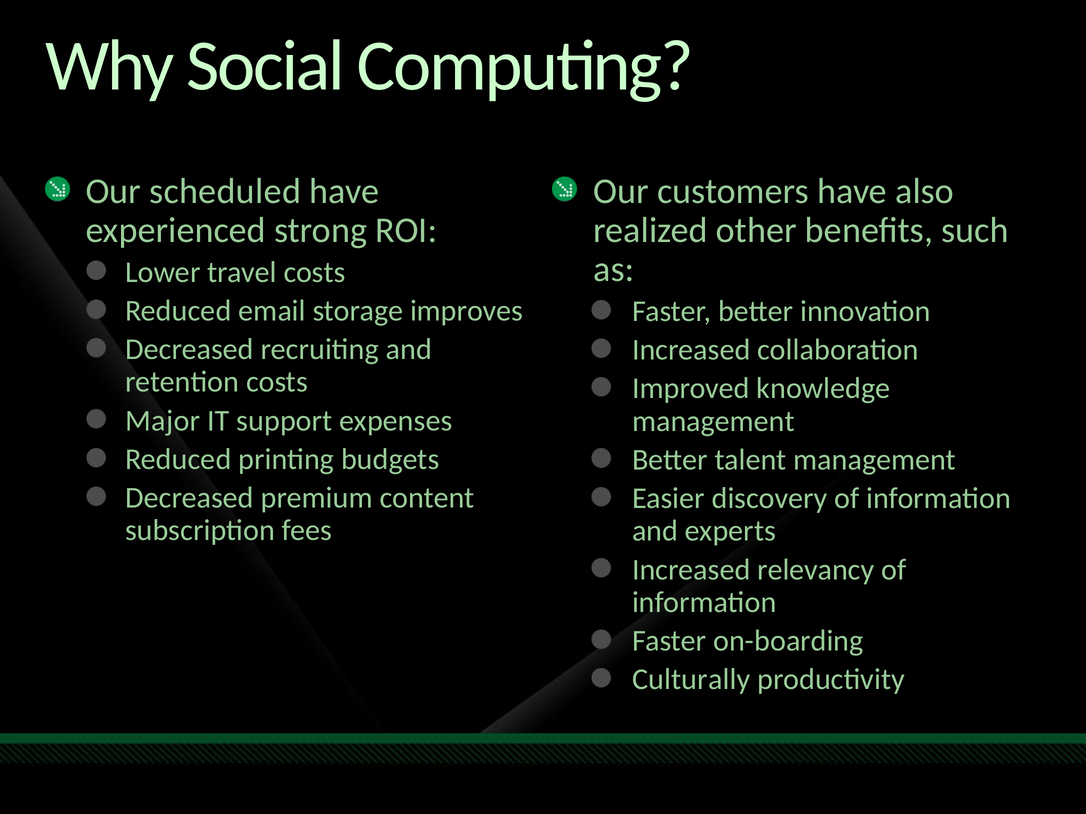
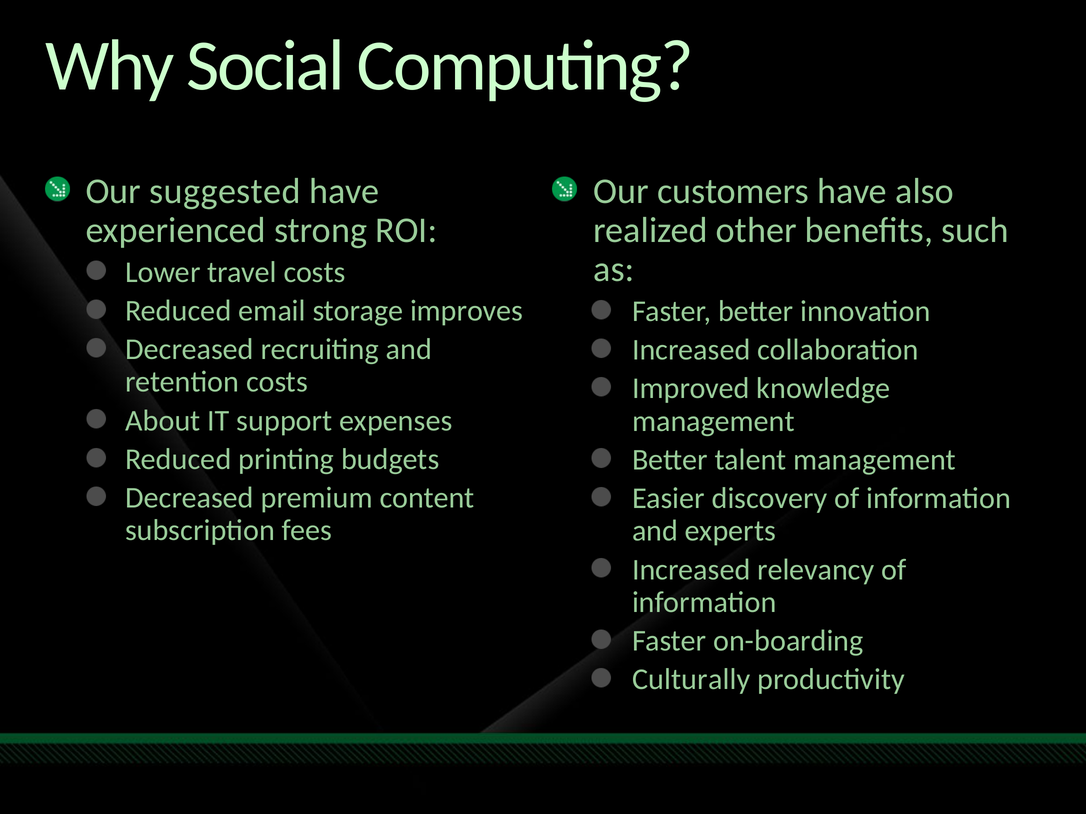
scheduled: scheduled -> suggested
Major: Major -> About
